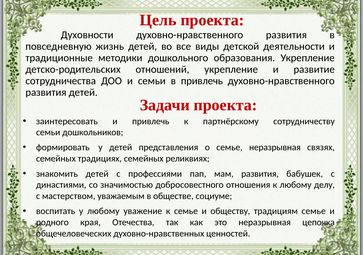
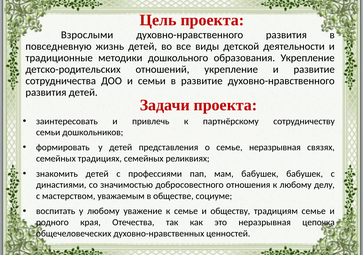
Духовности: Духовности -> Взрослыми
в привлечь: привлечь -> развитие
мам развития: развития -> бабушек
